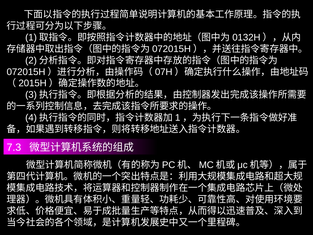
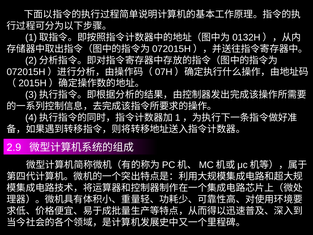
7.3: 7.3 -> 2.9
